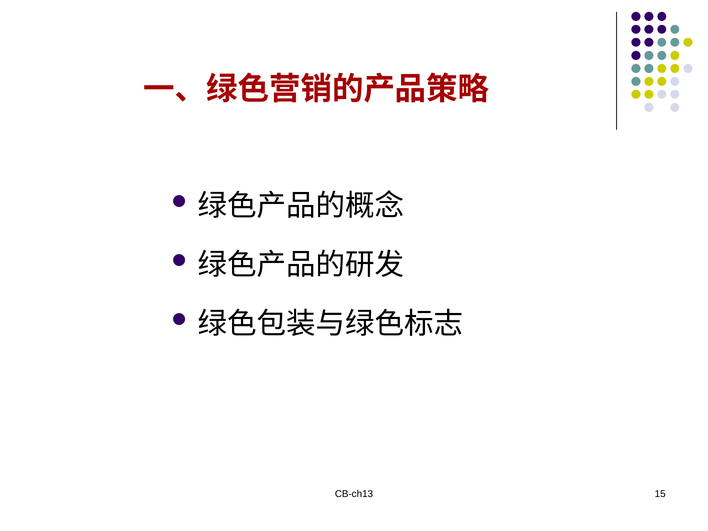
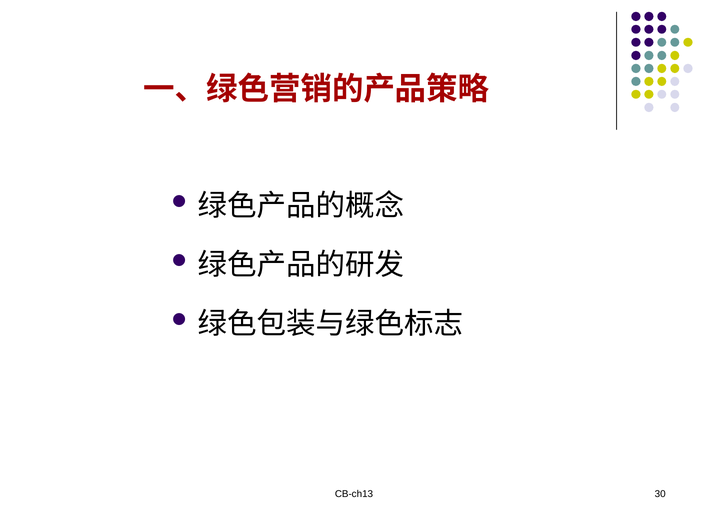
15: 15 -> 30
